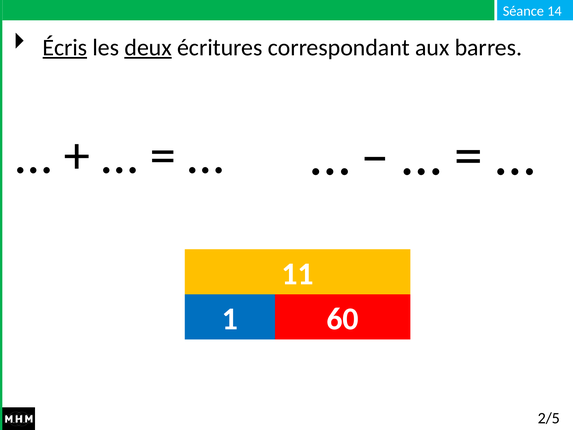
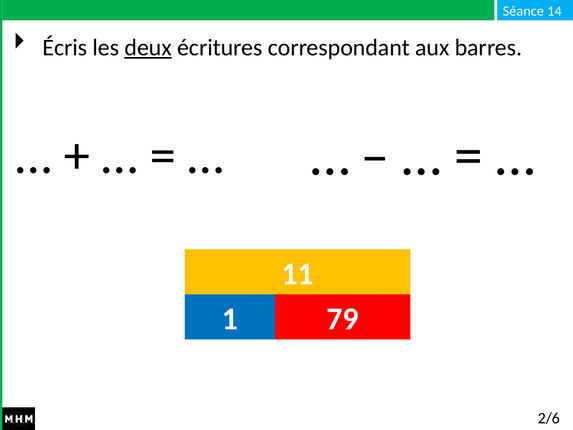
Écris underline: present -> none
60: 60 -> 79
2/5: 2/5 -> 2/6
